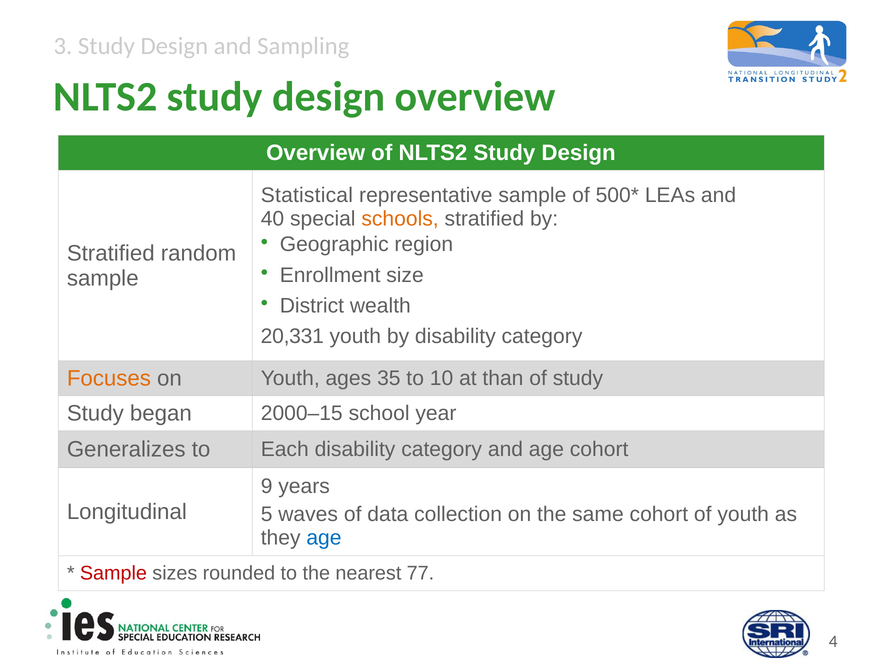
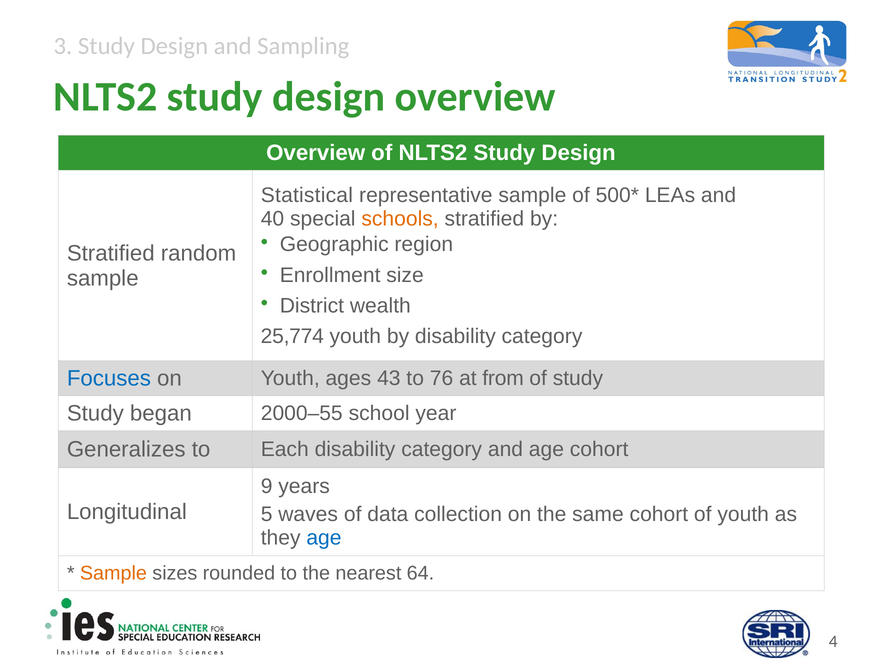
20,331: 20,331 -> 25,774
Focuses colour: orange -> blue
35: 35 -> 43
10: 10 -> 76
than: than -> from
2000–15: 2000–15 -> 2000–55
Sample at (113, 573) colour: red -> orange
77: 77 -> 64
